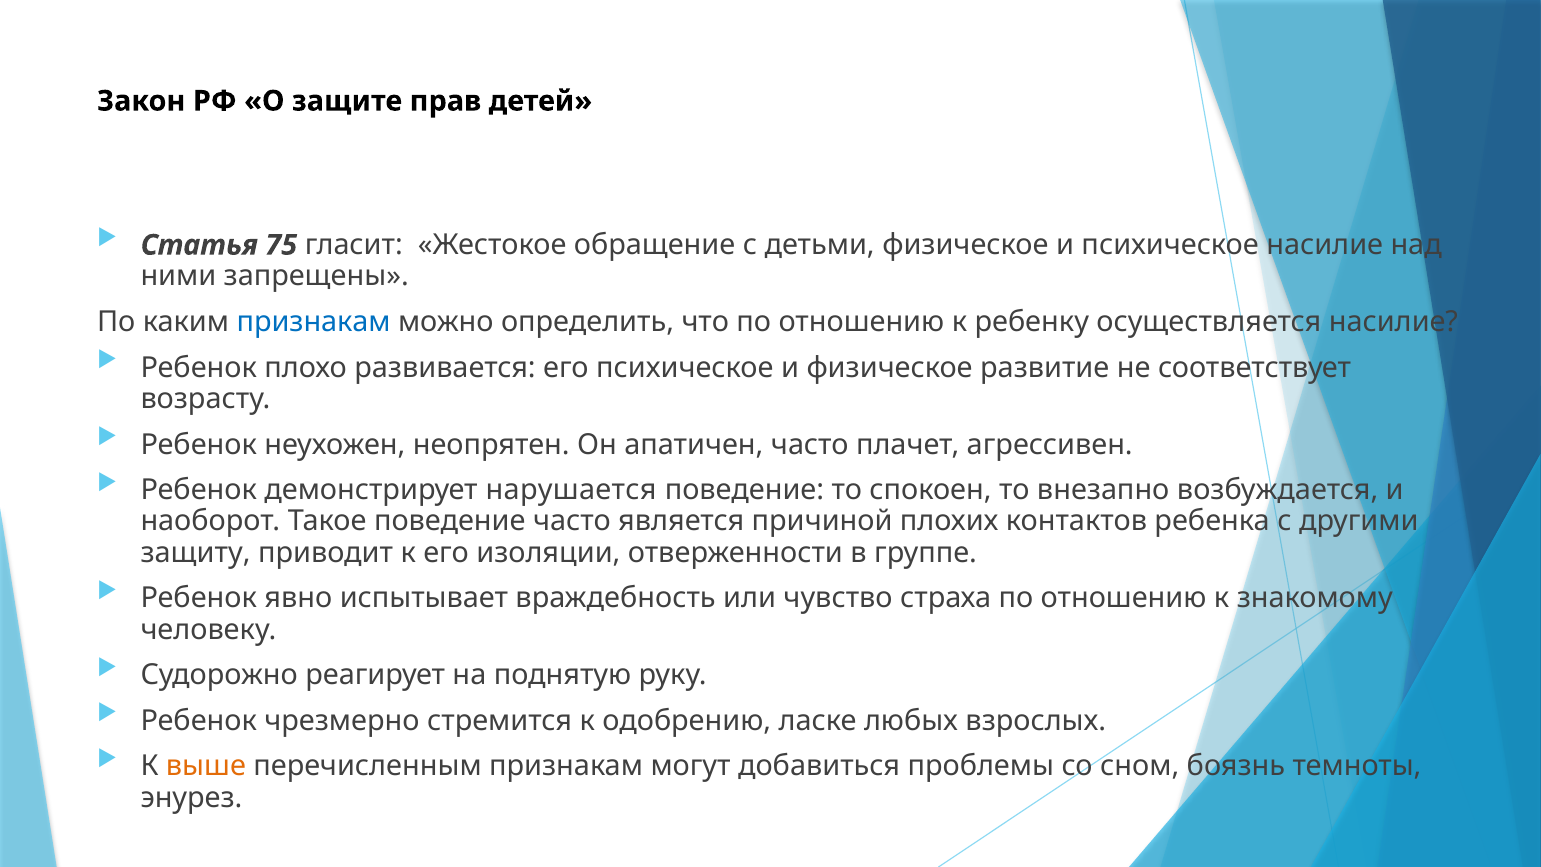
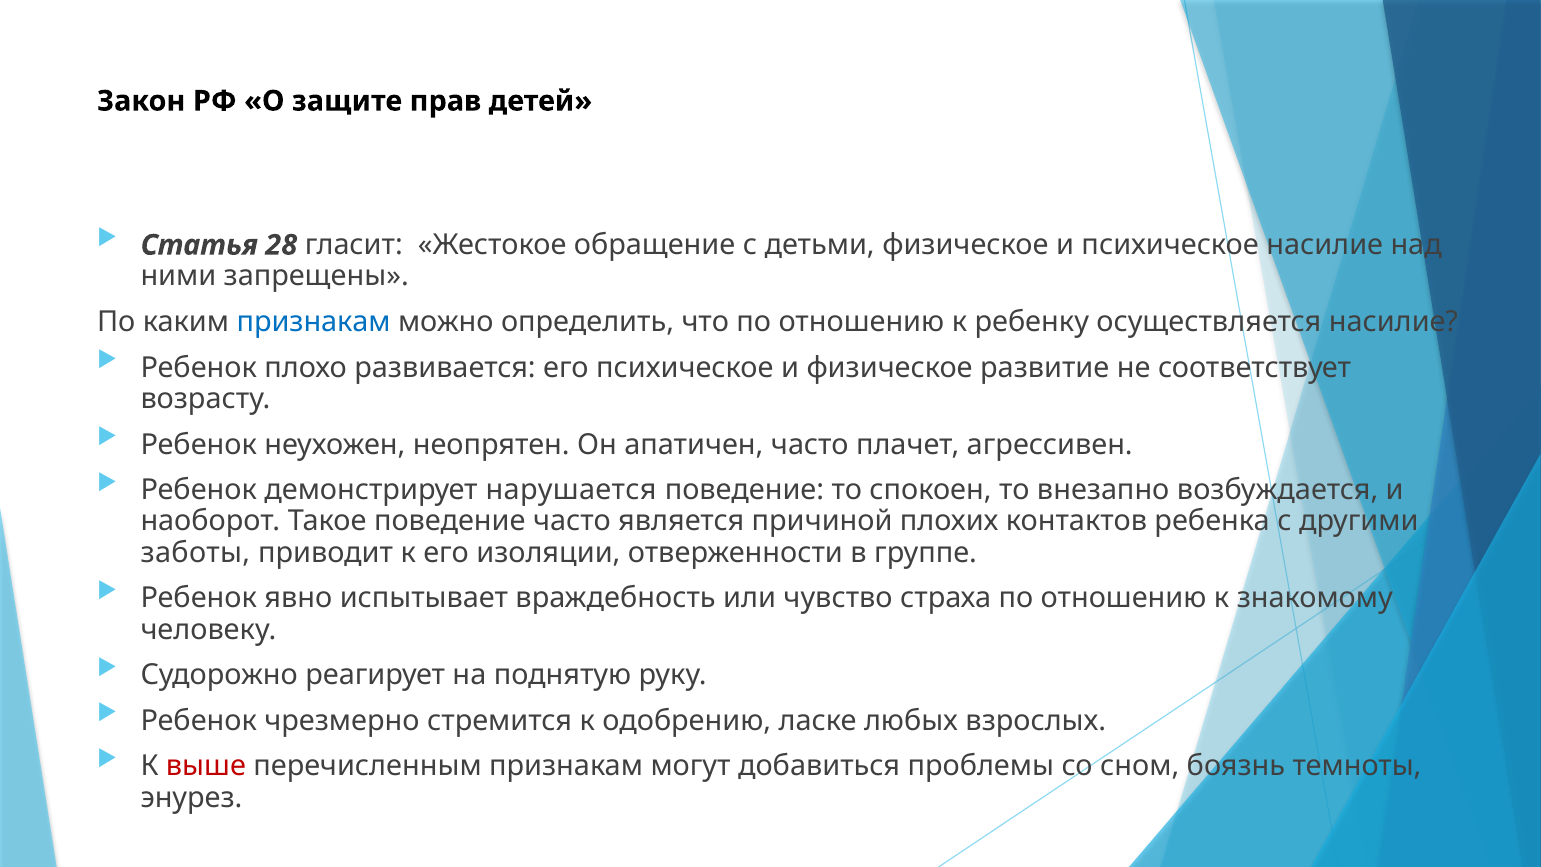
75: 75 -> 28
защиту: защиту -> заботы
выше colour: orange -> red
